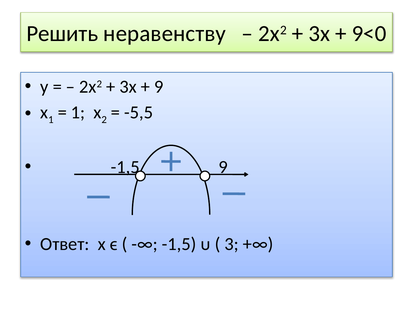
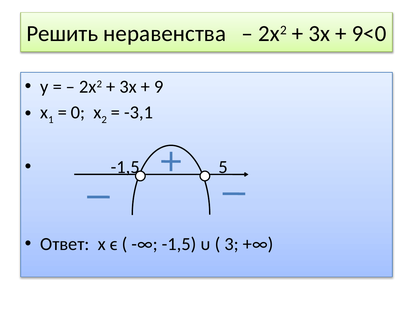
неравенству: неравенству -> неравенства
1 at (78, 112): 1 -> 0
-5,5: -5,5 -> -3,1
-1,5 9: 9 -> 5
